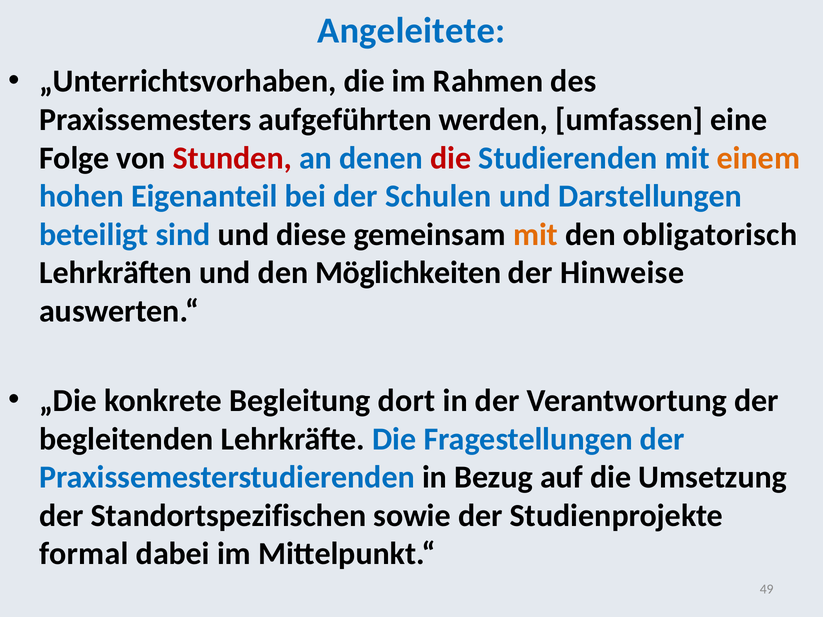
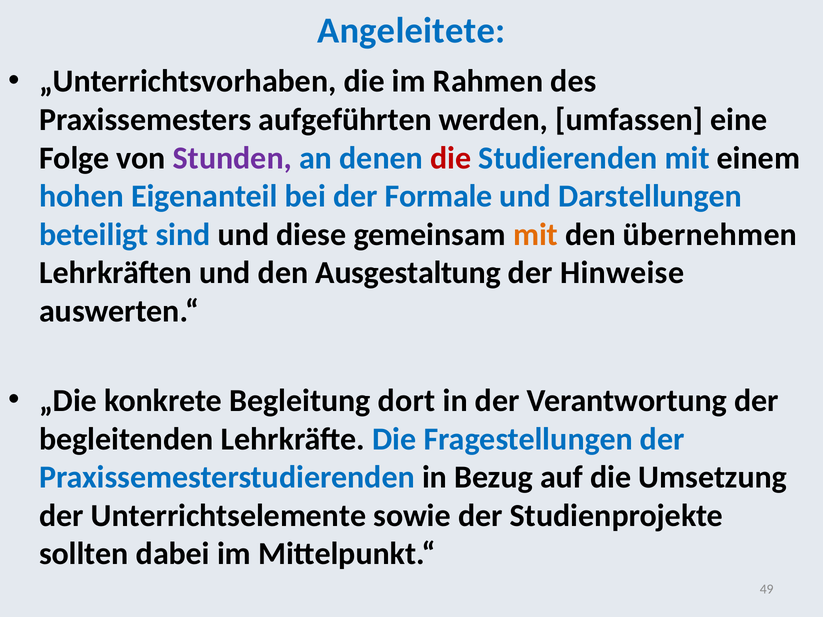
Stunden colour: red -> purple
einem colour: orange -> black
Schulen: Schulen -> Formale
obligatorisch: obligatorisch -> übernehmen
Möglichkeiten: Möglichkeiten -> Ausgestaltung
Standortspezifischen: Standortspezifischen -> Unterrichtselemente
formal: formal -> sollten
